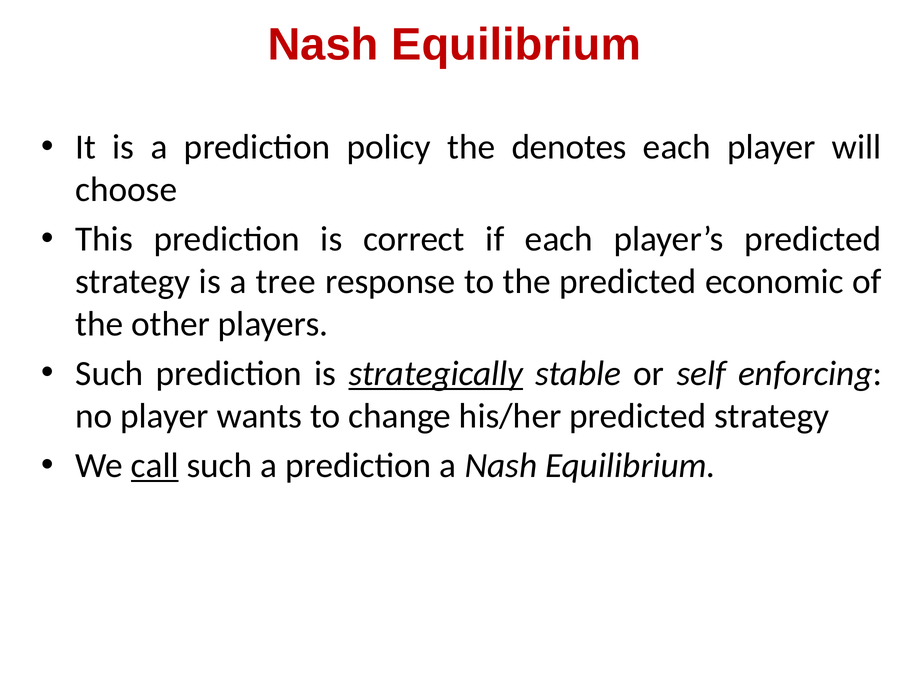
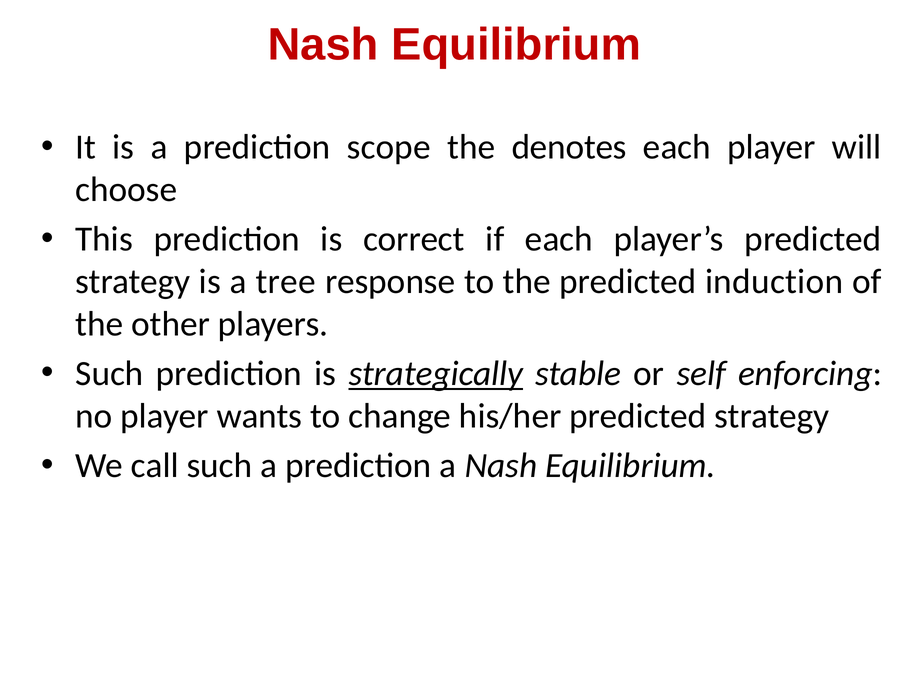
policy: policy -> scope
economic: economic -> induction
call underline: present -> none
